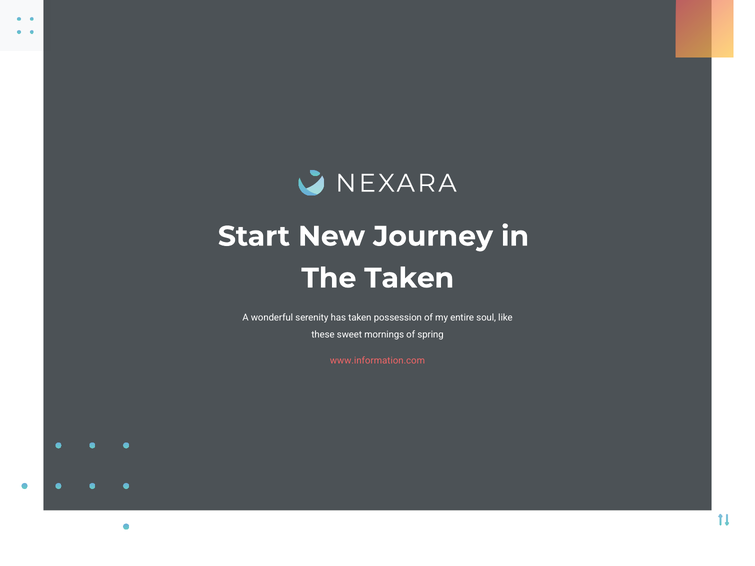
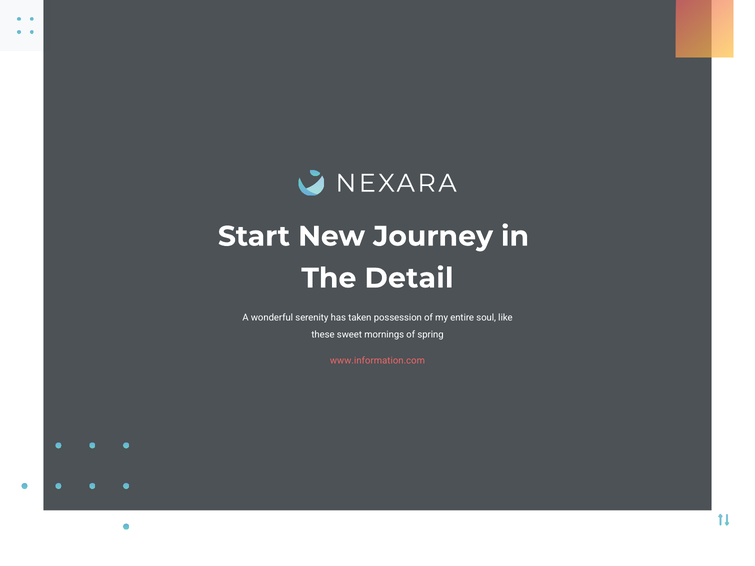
The Taken: Taken -> Detail
